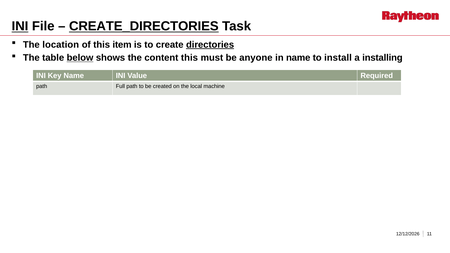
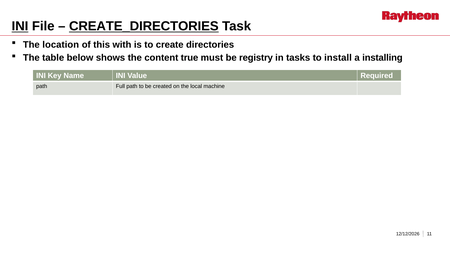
item: item -> with
directories underline: present -> none
below underline: present -> none
content this: this -> true
anyone: anyone -> registry
in name: name -> tasks
